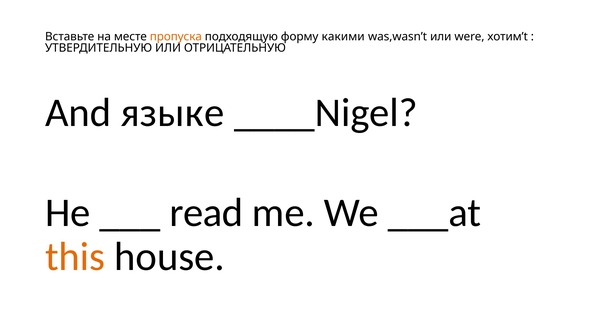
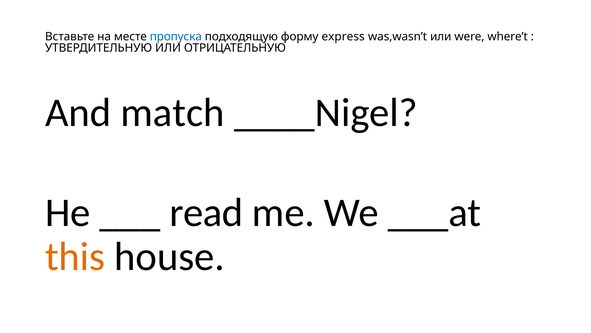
пропуска colour: orange -> blue
какими: какими -> express
хотим’t: хотим’t -> where’t
языке: языке -> match
